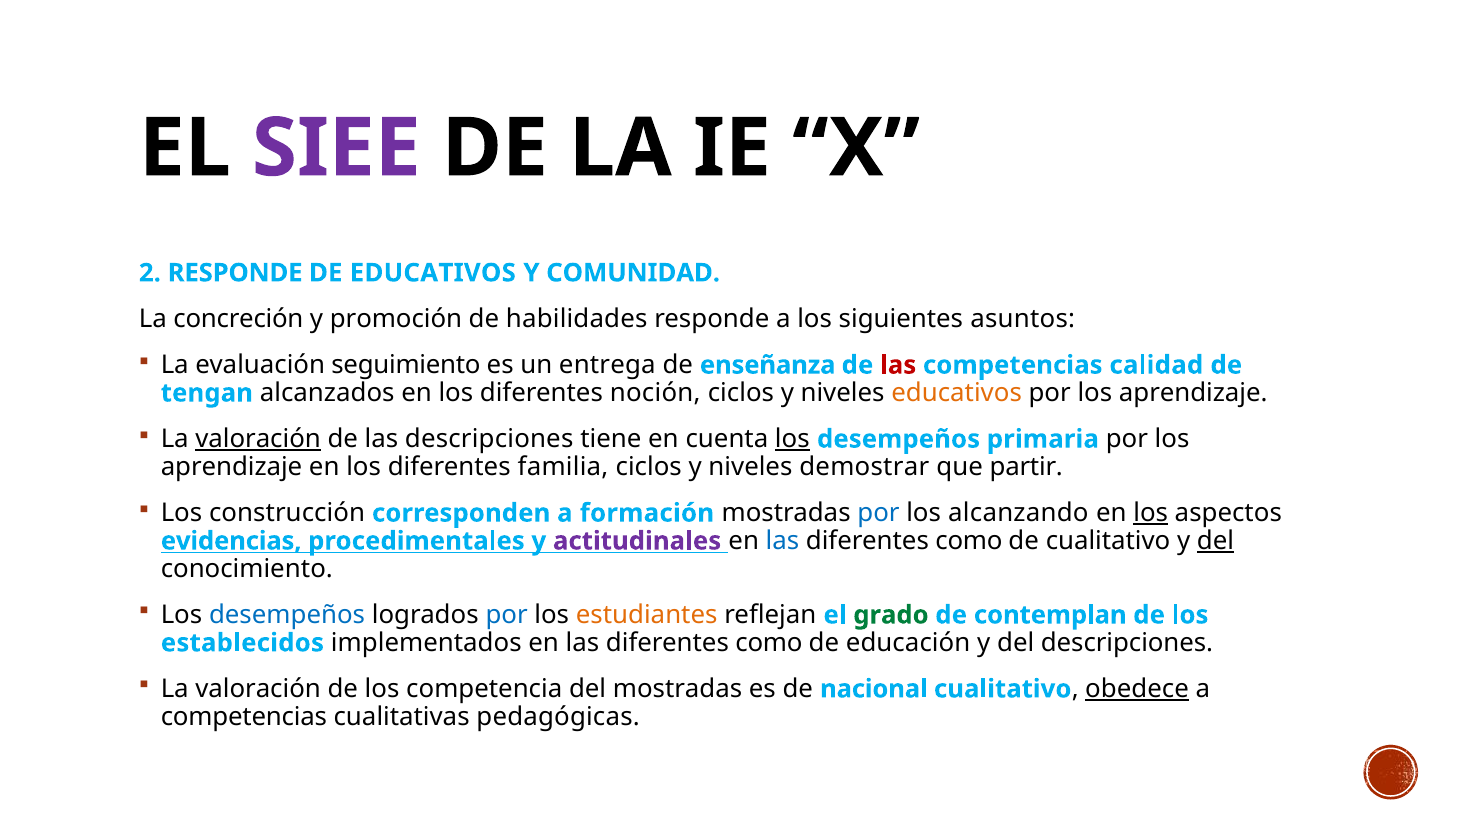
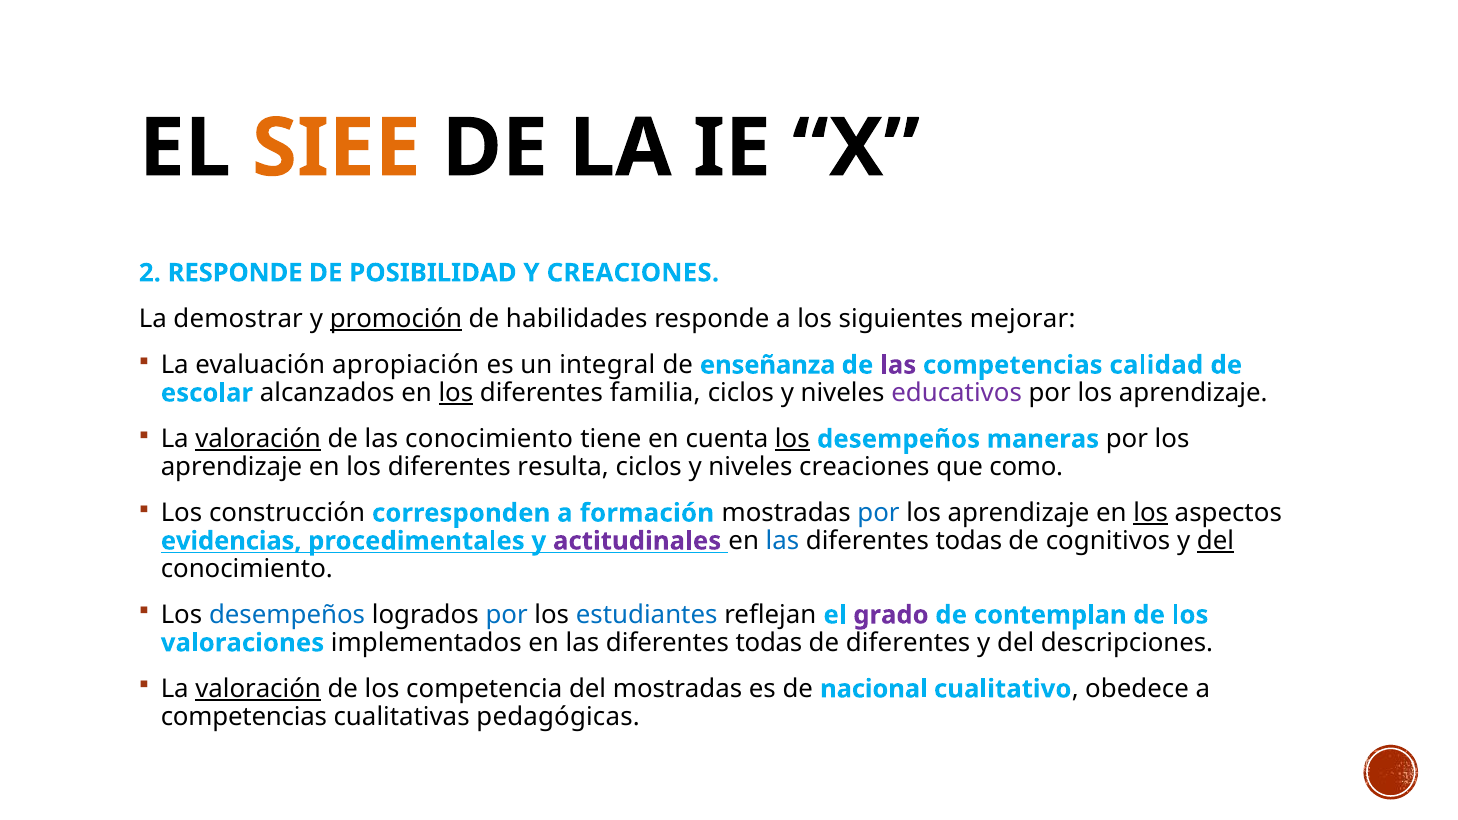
SIEE colour: purple -> orange
DE EDUCATIVOS: EDUCATIVOS -> POSIBILIDAD
Y COMUNIDAD: COMUNIDAD -> CREACIONES
concreción: concreción -> demostrar
promoción underline: none -> present
asuntos: asuntos -> mejorar
seguimiento: seguimiento -> apropiación
entrega: entrega -> integral
las at (898, 365) colour: red -> purple
tengan: tengan -> escolar
los at (456, 393) underline: none -> present
noción: noción -> familia
educativos at (957, 393) colour: orange -> purple
las descripciones: descripciones -> conocimiento
primaria: primaria -> maneras
familia: familia -> resulta
niveles demostrar: demostrar -> creaciones
partir: partir -> como
alcanzando at (1018, 513): alcanzando -> aprendizaje
como at (969, 541): como -> todas
de cualitativo: cualitativo -> cognitivos
estudiantes colour: orange -> blue
grado colour: green -> purple
establecidos: establecidos -> valoraciones
como at (769, 643): como -> todas
de educación: educación -> diferentes
valoración at (258, 689) underline: none -> present
obedece underline: present -> none
